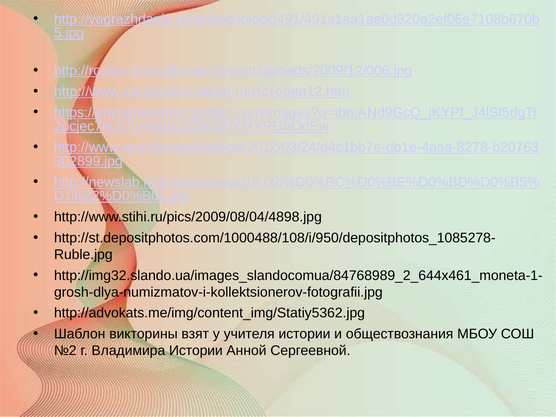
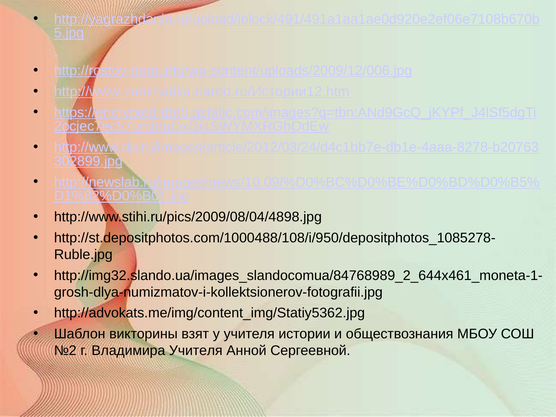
Владимира Истории: Истории -> Учителя
